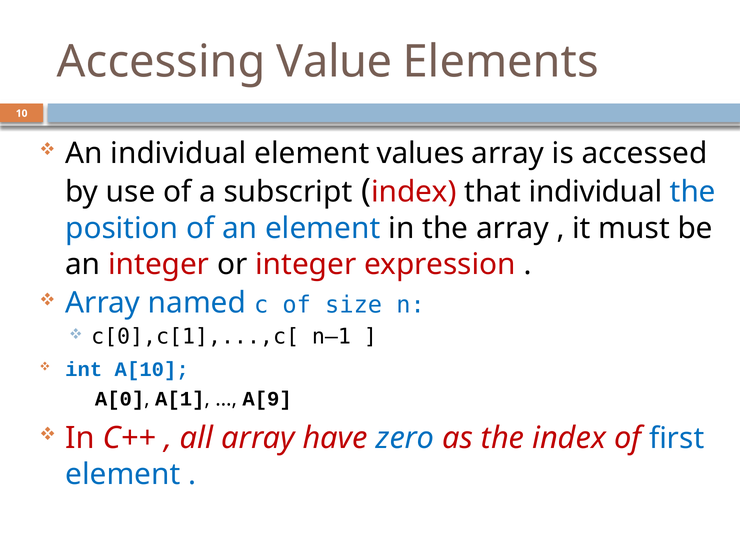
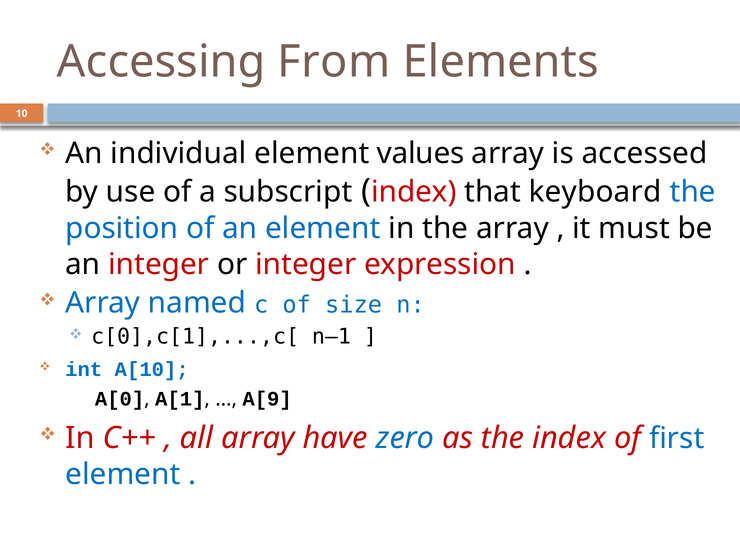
Value: Value -> From
that individual: individual -> keyboard
